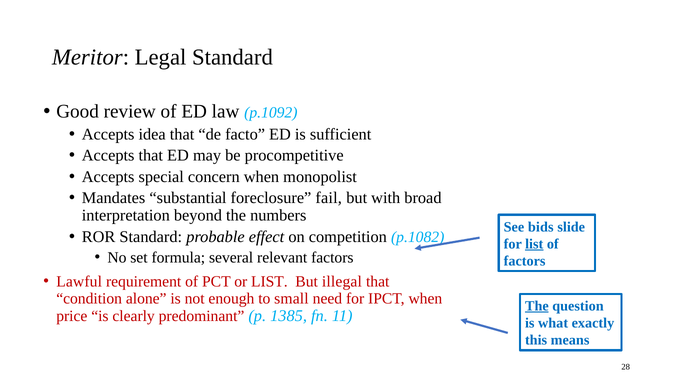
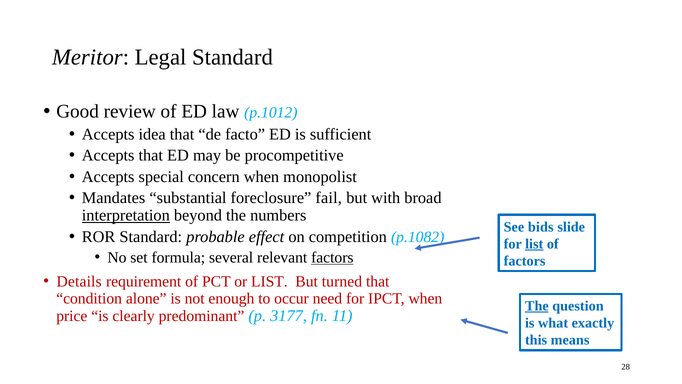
p.1092: p.1092 -> p.1012
interpretation underline: none -> present
factors at (332, 257) underline: none -> present
Lawful: Lawful -> Details
illegal: illegal -> turned
small: small -> occur
1385: 1385 -> 3177
